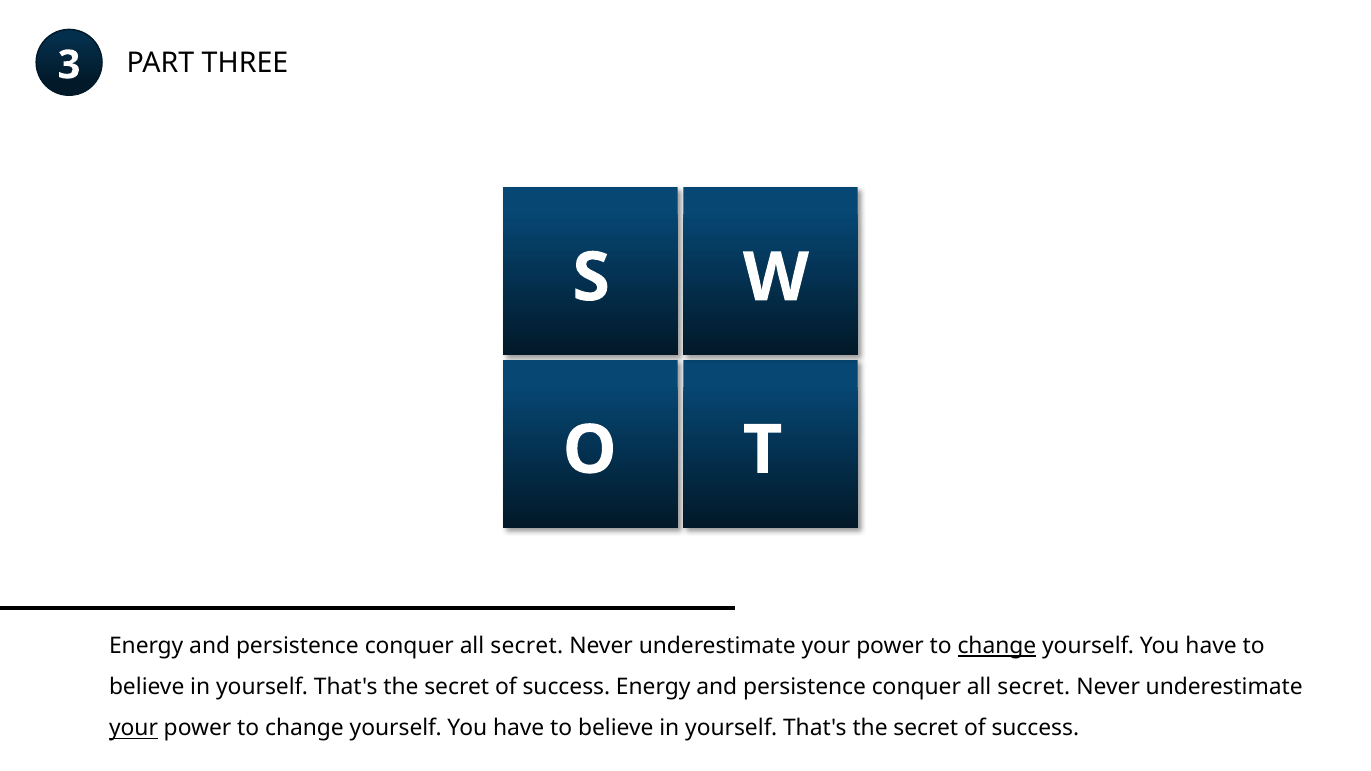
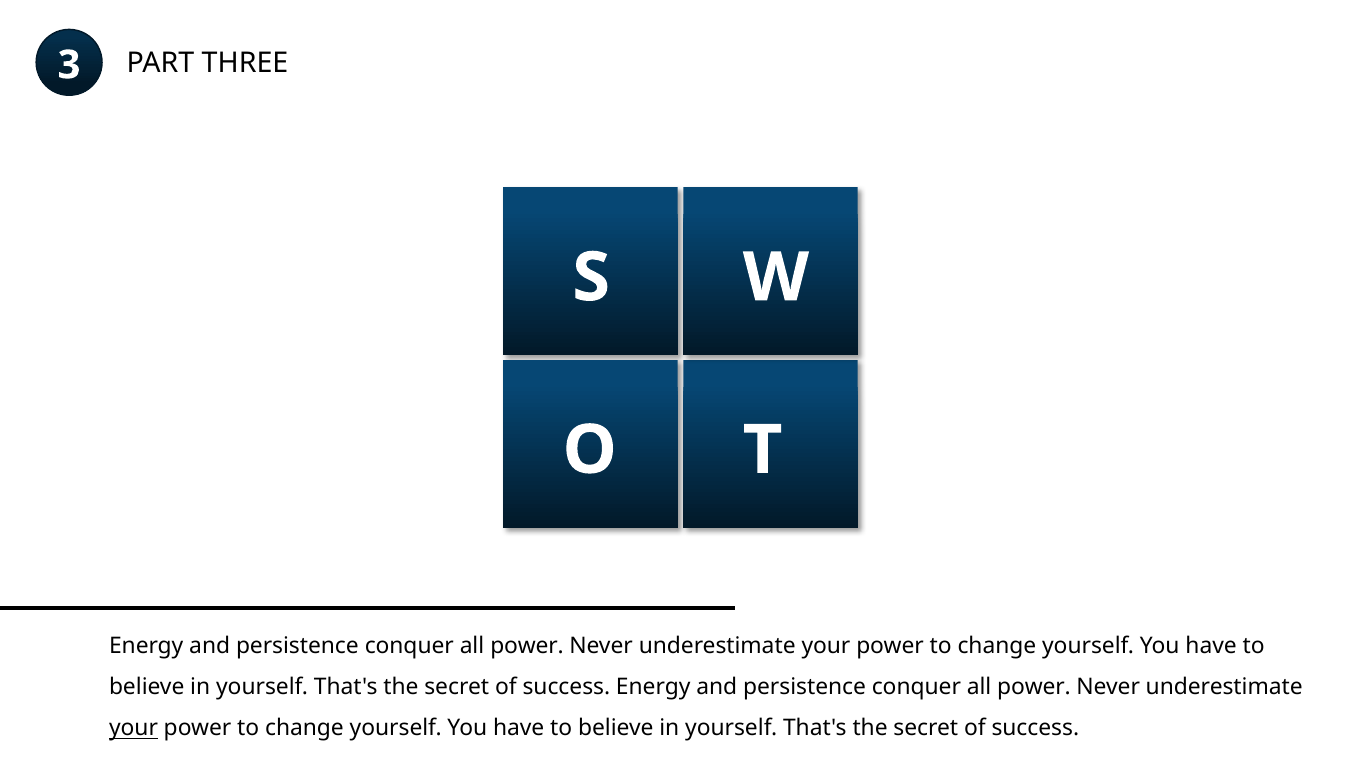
secret at (527, 646): secret -> power
change at (997, 646) underline: present -> none
secret at (1034, 687): secret -> power
